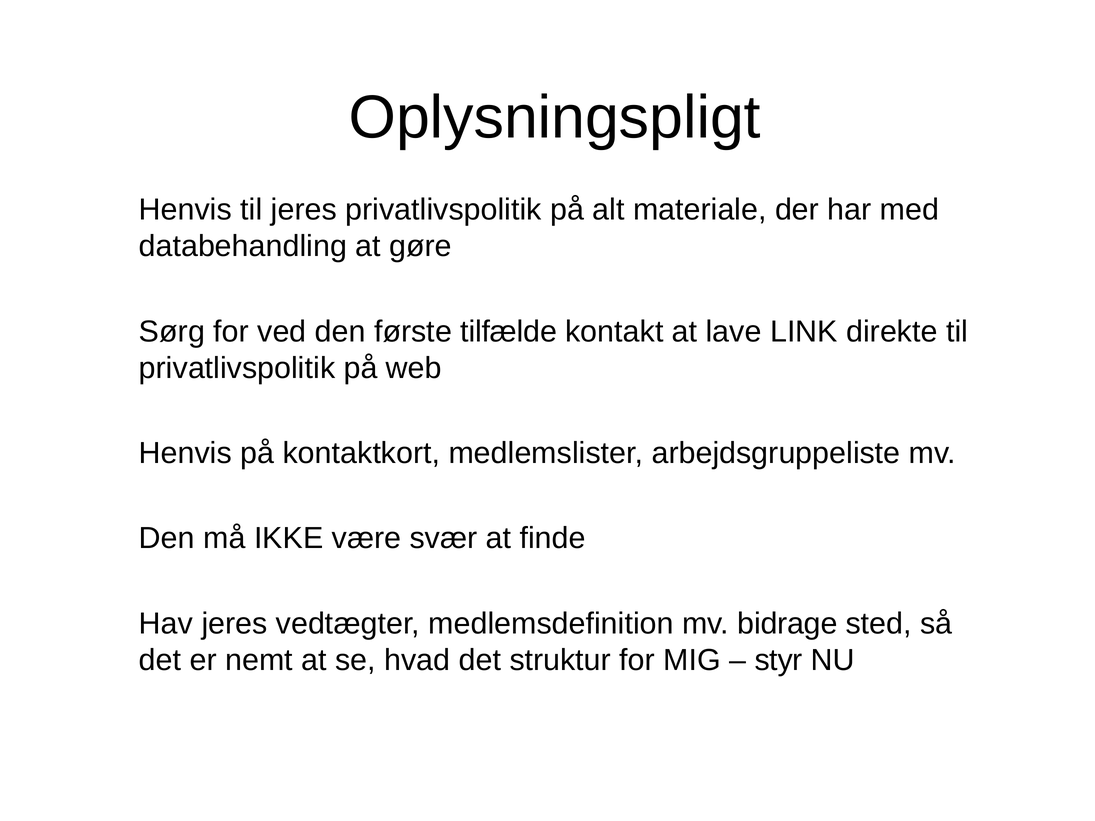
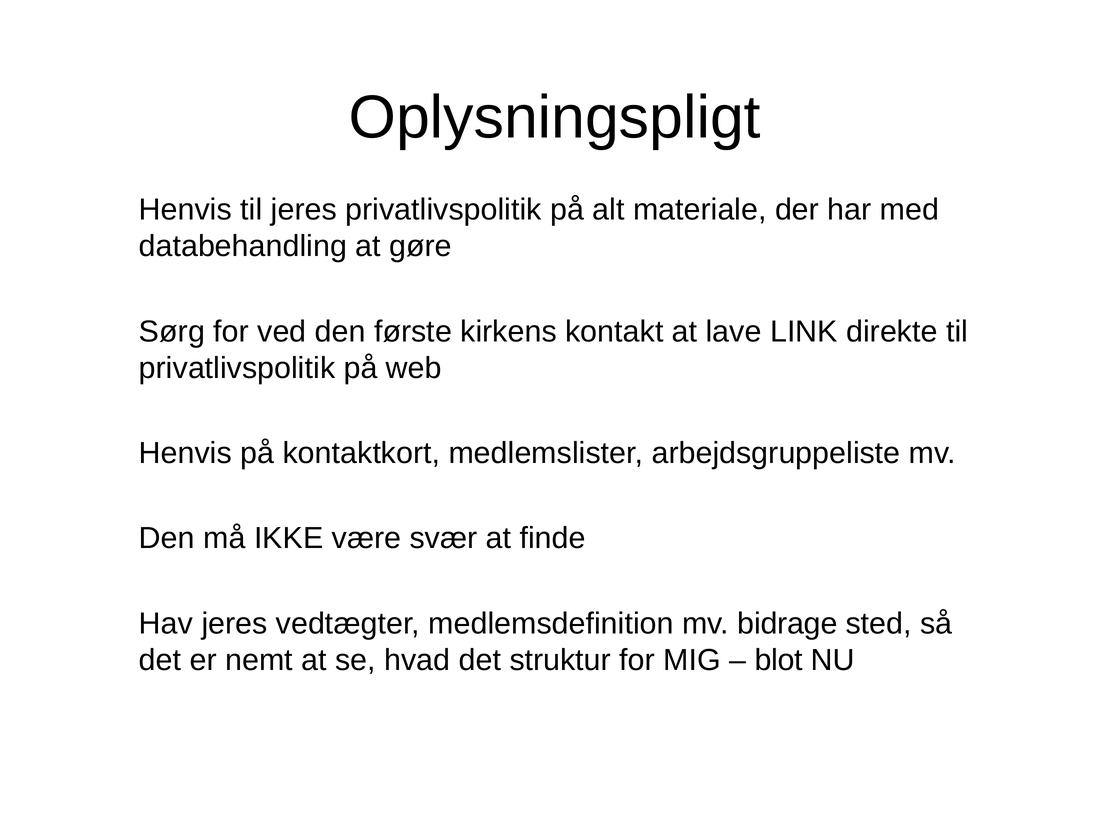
tilfælde: tilfælde -> kirkens
styr: styr -> blot
